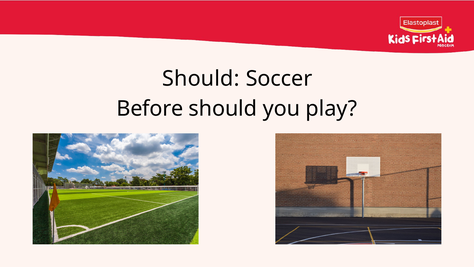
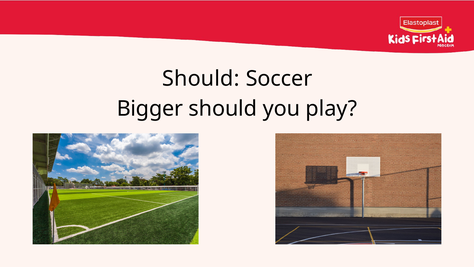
Before: Before -> Bigger
